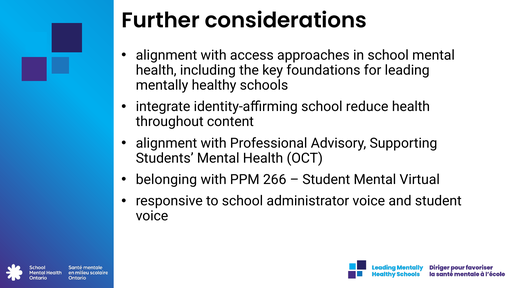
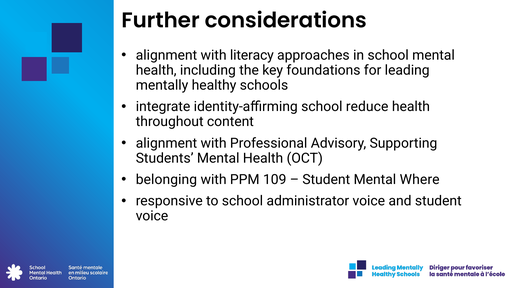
access: access -> literacy
266: 266 -> 109
Virtual: Virtual -> Where
